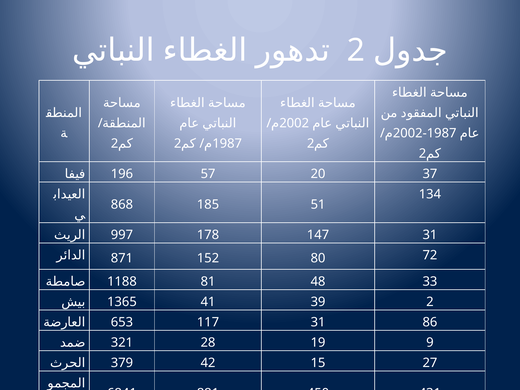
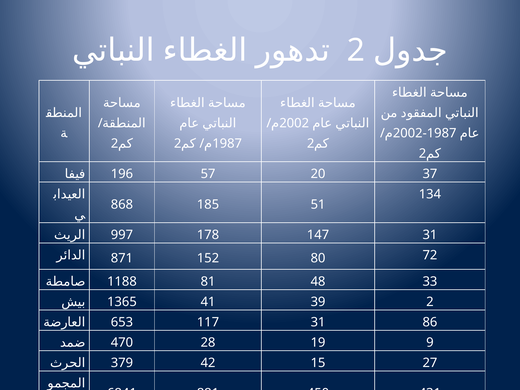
321: 321 -> 470
